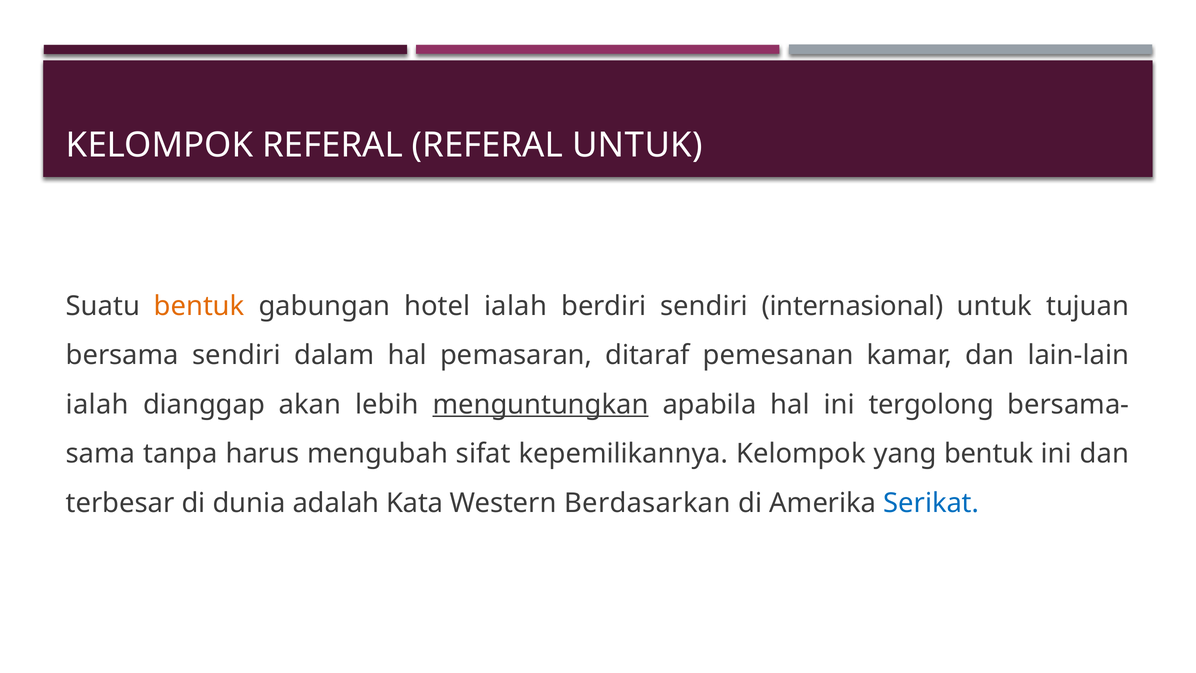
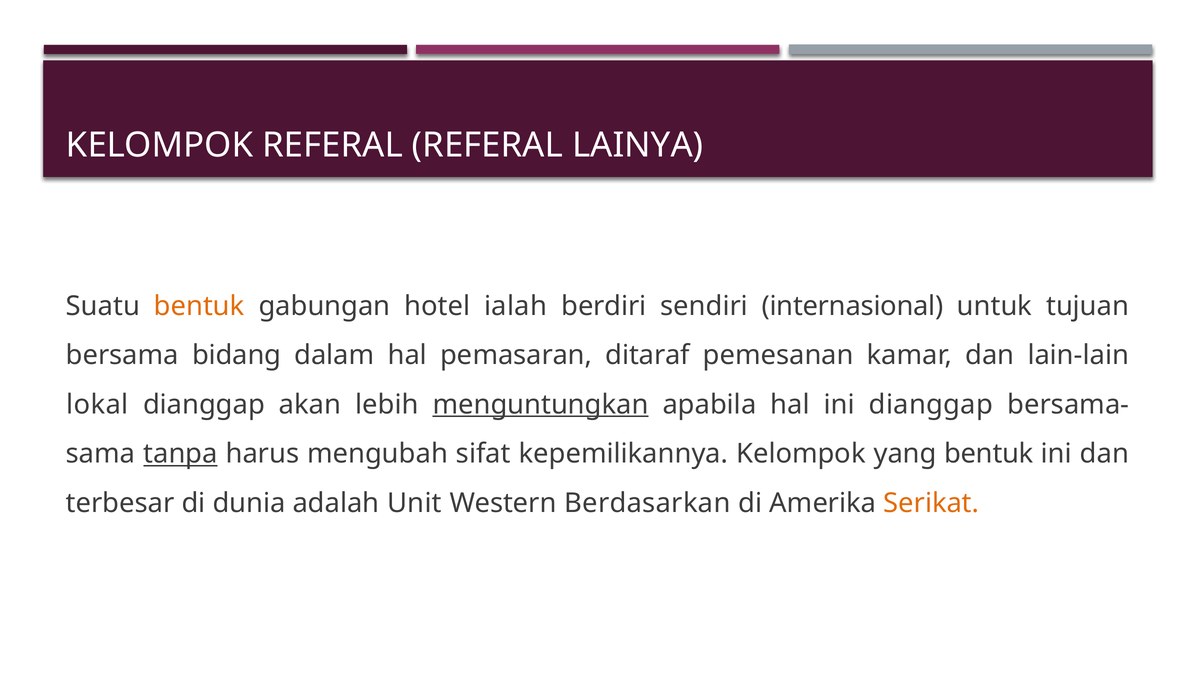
REFERAL UNTUK: UNTUK -> LAINYA
bersama sendiri: sendiri -> bidang
ialah at (97, 404): ialah -> lokal
ini tergolong: tergolong -> dianggap
tanpa underline: none -> present
Kata: Kata -> Unit
Serikat colour: blue -> orange
